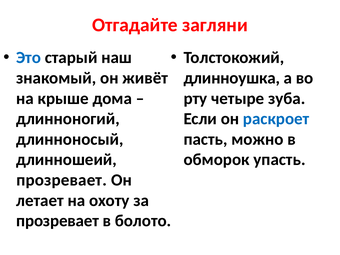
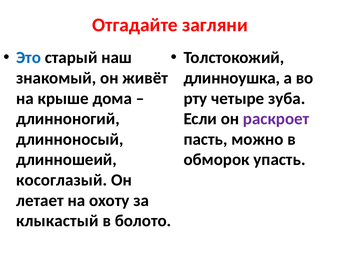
раскроет colour: blue -> purple
прозревает at (62, 180): прозревает -> косоглазый
прозревает at (58, 221): прозревает -> клыкастый
